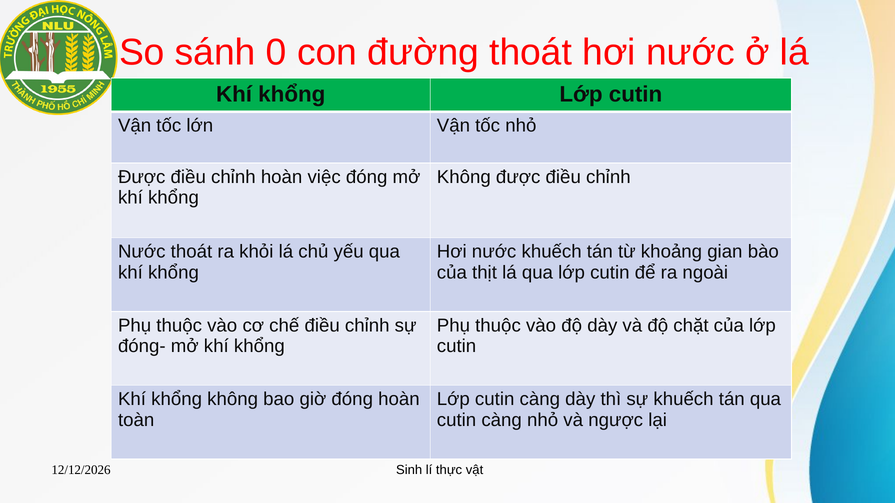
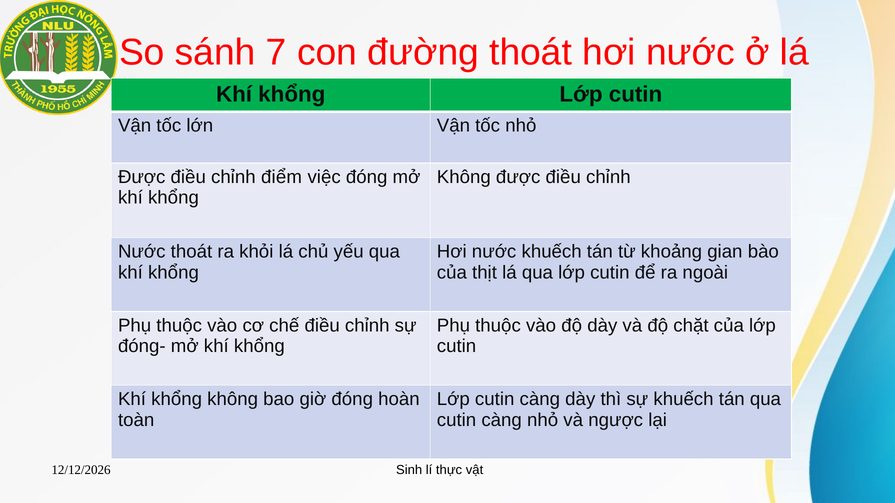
0: 0 -> 7
chỉnh hoàn: hoàn -> điểm
